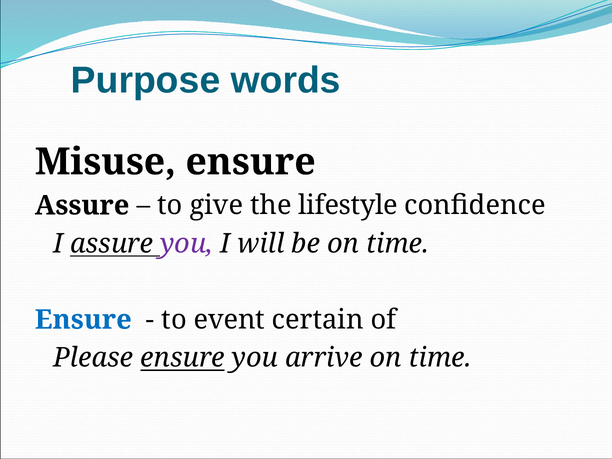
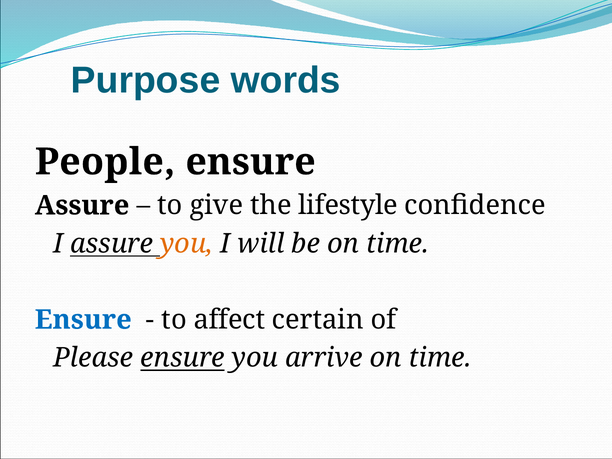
Misuse: Misuse -> People
you at (187, 244) colour: purple -> orange
event: event -> affect
